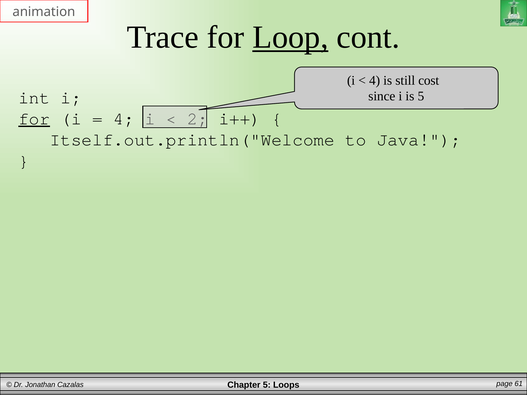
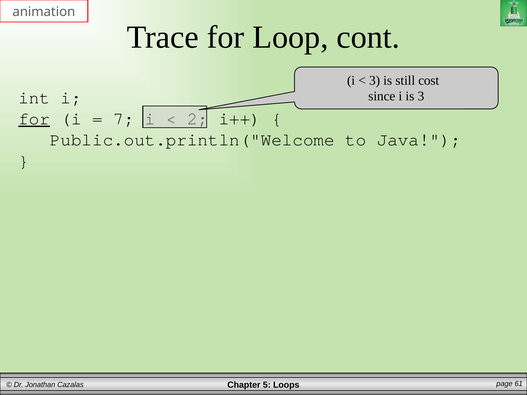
Loop underline: present -> none
4 at (375, 80): 4 -> 3
is 5: 5 -> 3
4 at (124, 119): 4 -> 7
Itself.out.println("Welcome: Itself.out.println("Welcome -> Public.out.println("Welcome
